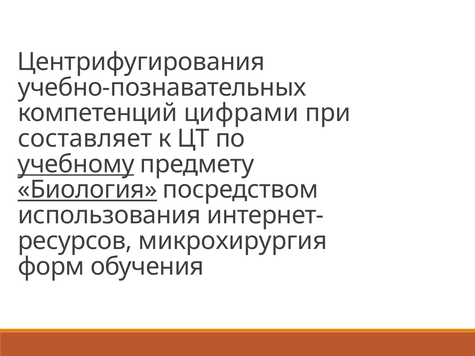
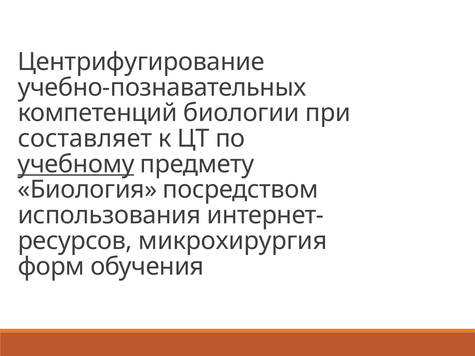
Центрифугирования: Центрифугирования -> Центрифугирование
цифрами: цифрами -> биологии
Биология underline: present -> none
